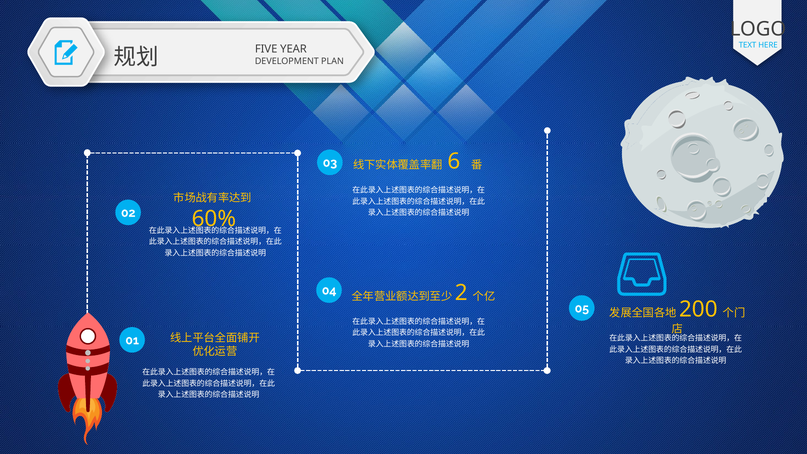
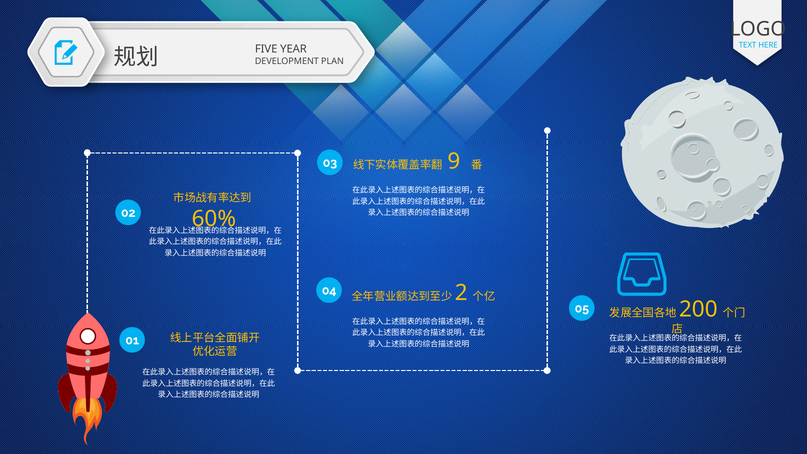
6: 6 -> 9
